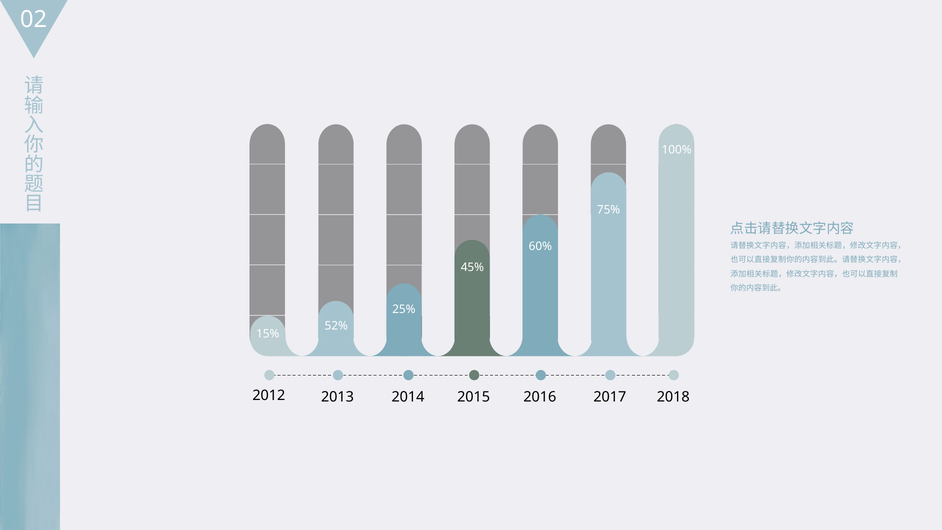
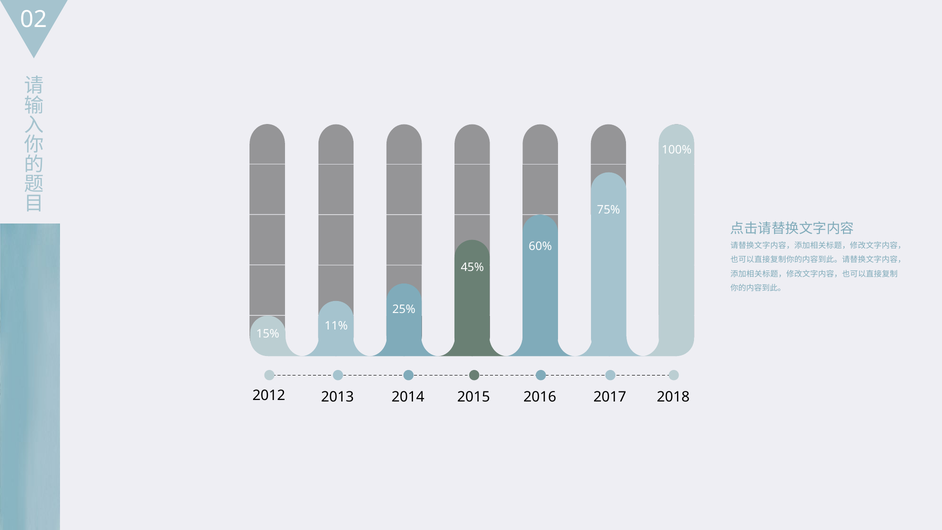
52%: 52% -> 11%
